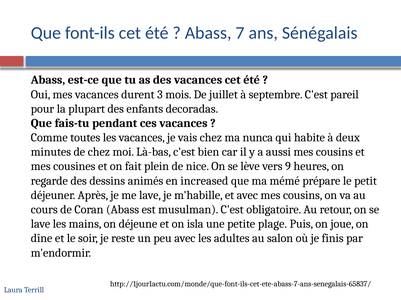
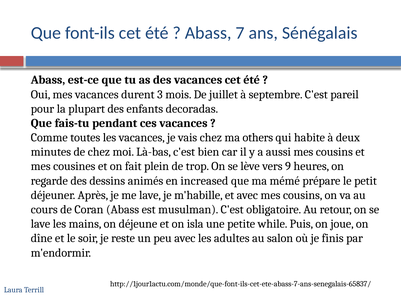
nunca: nunca -> others
nice: nice -> trop
plage: plage -> while
